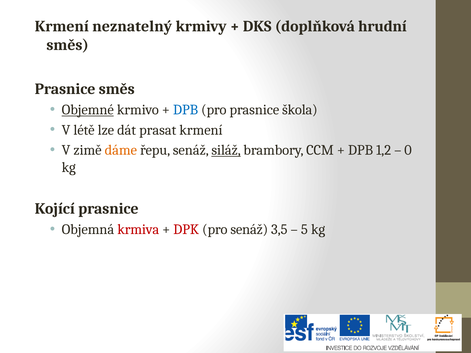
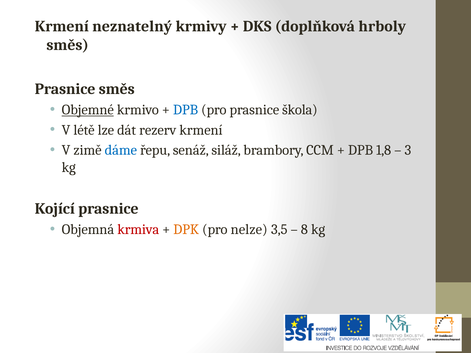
hrudní: hrudní -> hrboly
prasat: prasat -> rezerv
dáme colour: orange -> blue
siláž underline: present -> none
1,2: 1,2 -> 1,8
0: 0 -> 3
DPK colour: red -> orange
pro senáž: senáž -> nelze
5: 5 -> 8
